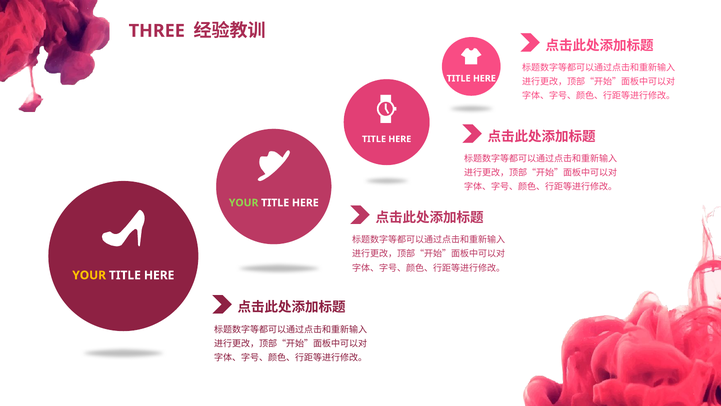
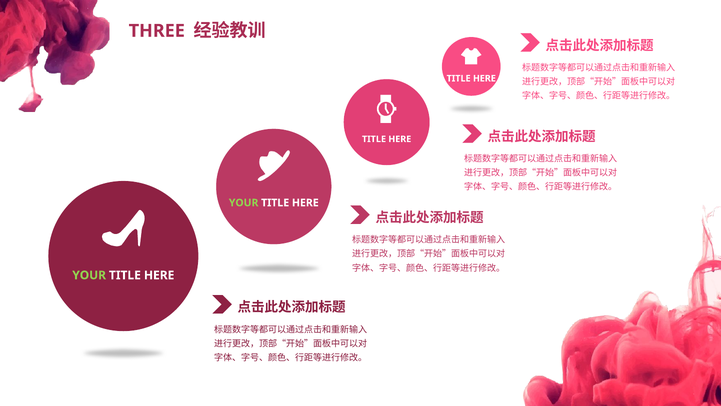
YOUR at (89, 275) colour: yellow -> light green
